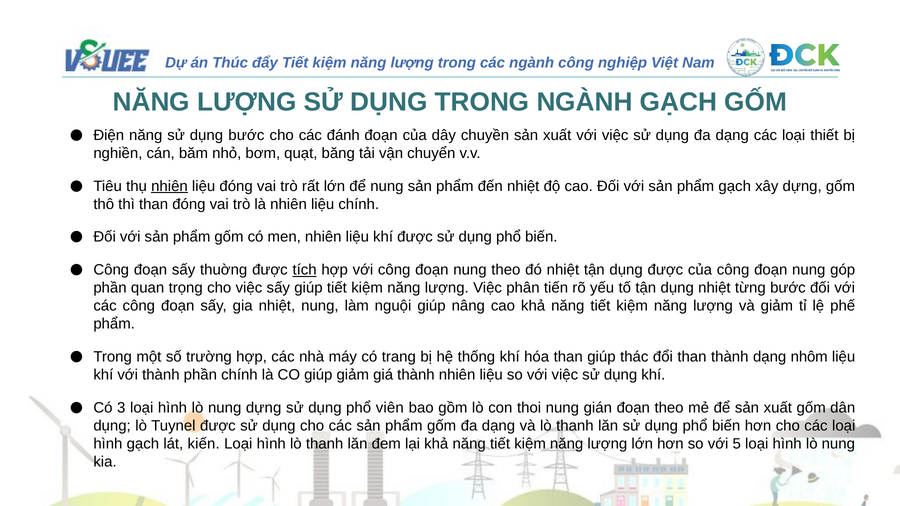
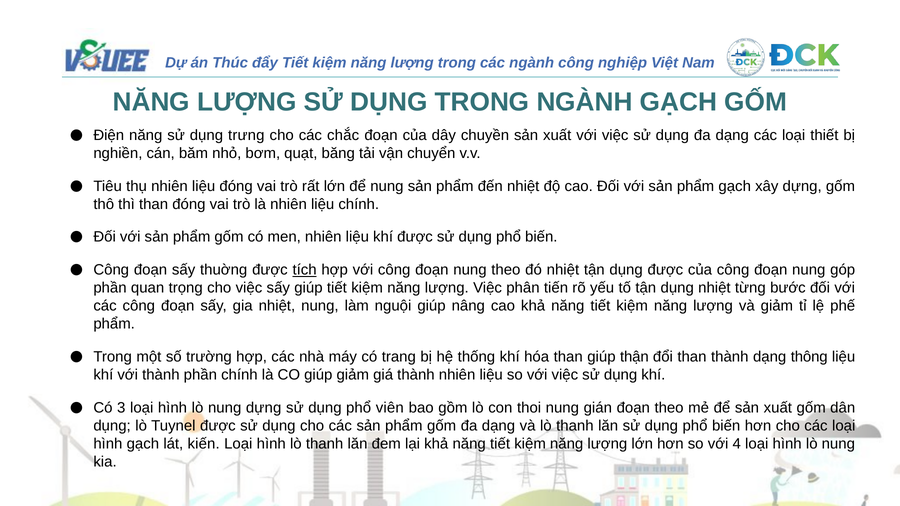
dụng bước: bước -> trưng
đánh: đánh -> chắc
nhiên at (169, 186) underline: present -> none
thác: thác -> thận
nhôm: nhôm -> thông
5: 5 -> 4
